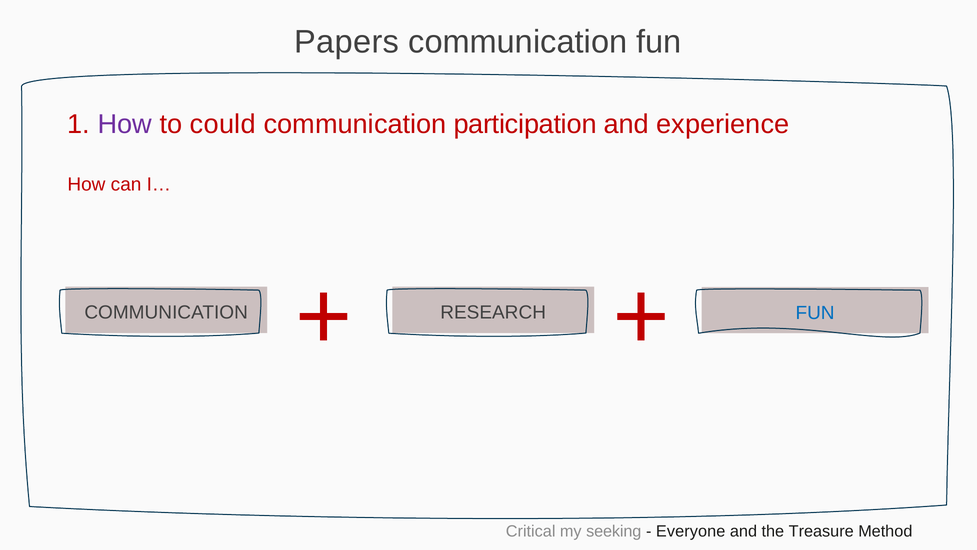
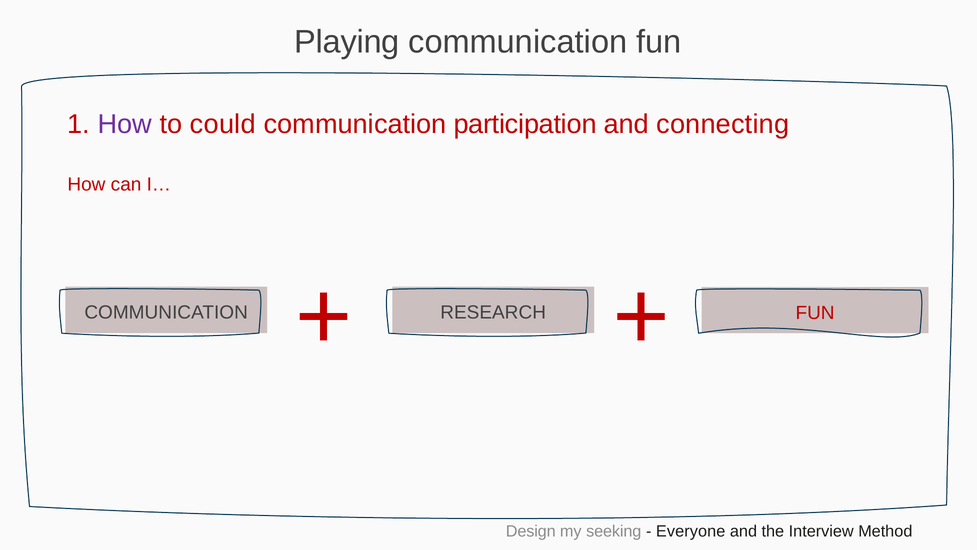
Papers: Papers -> Playing
experience: experience -> connecting
FUN at (815, 313) colour: blue -> red
Critical: Critical -> Design
Treasure: Treasure -> Interview
